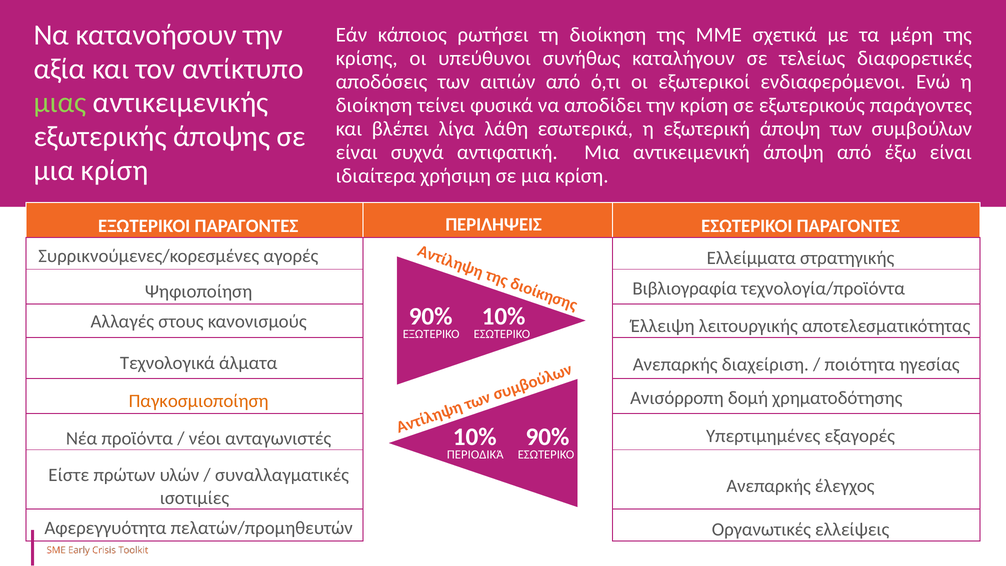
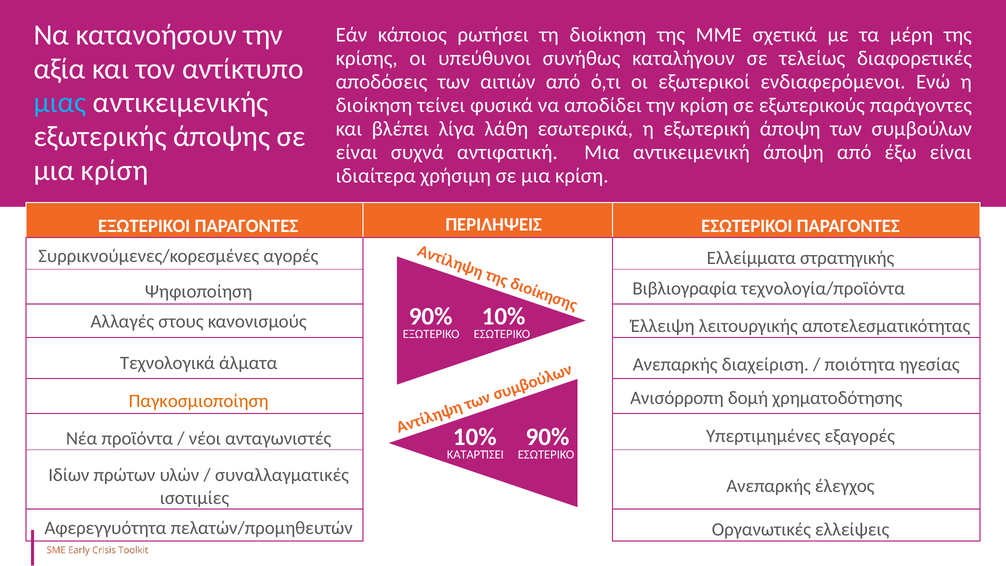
μιας colour: light green -> light blue
ΠΕΡΙΟΔΙΚΆ: ΠΕΡΙΟΔΙΚΆ -> ΚΑΤΑΡΤΊΣΕΙ
Είστε: Είστε -> Ιδίων
